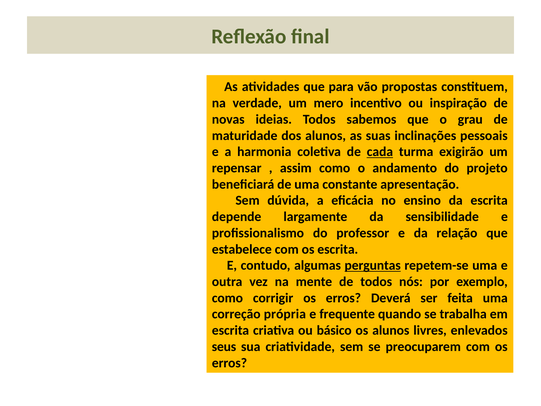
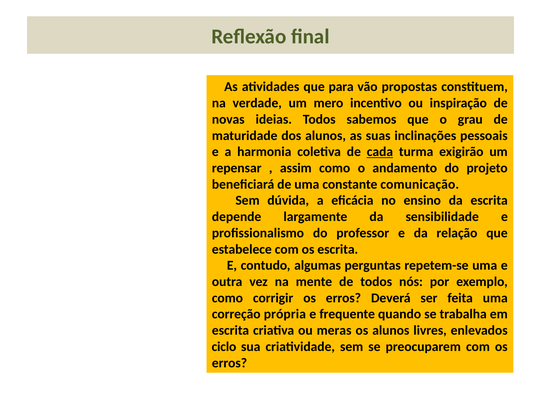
apresentação: apresentação -> comunicação
perguntas underline: present -> none
básico: básico -> meras
seus: seus -> ciclo
